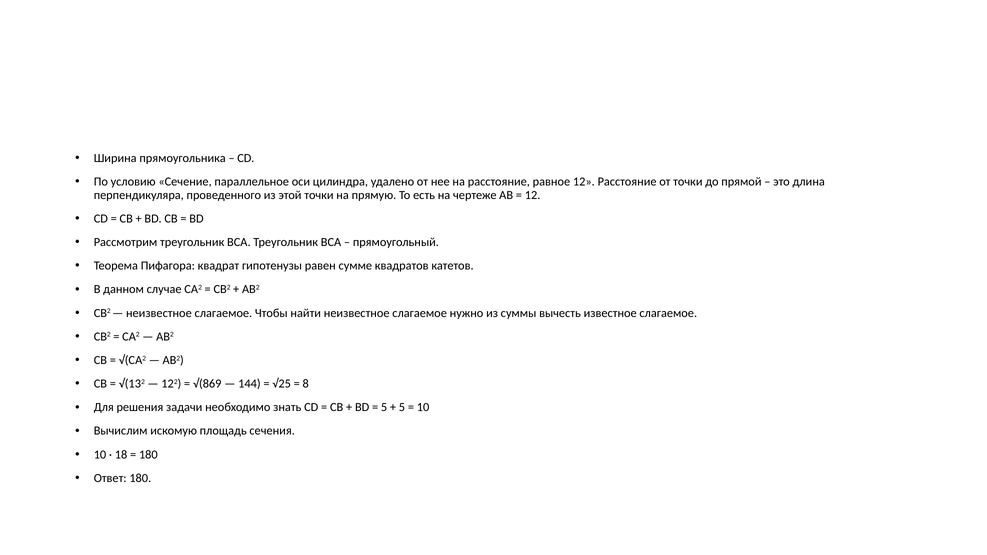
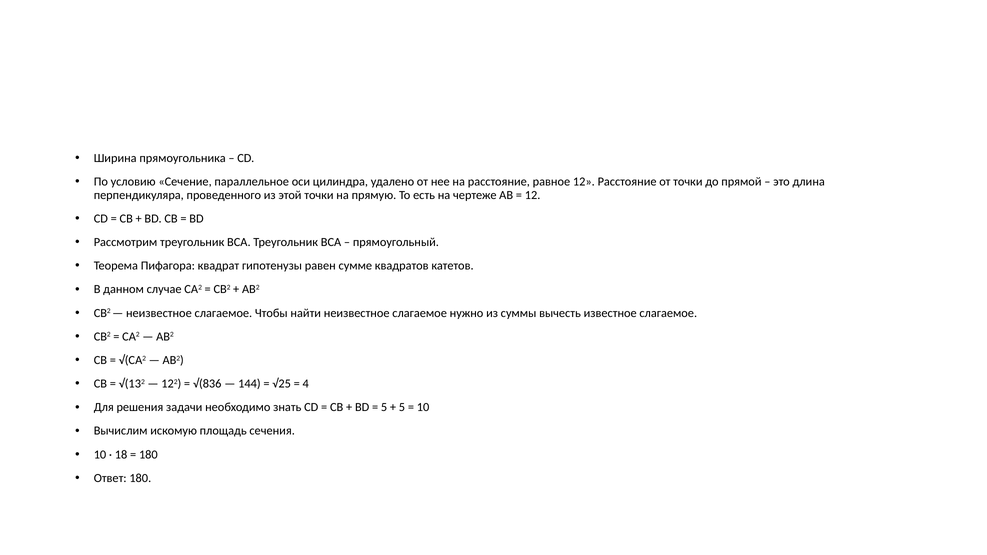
√(869: √(869 -> √(836
8: 8 -> 4
